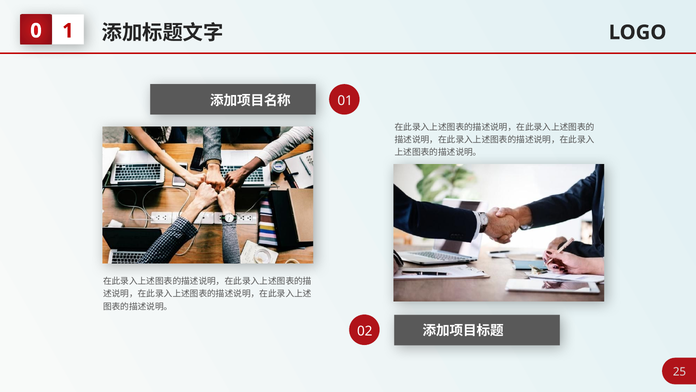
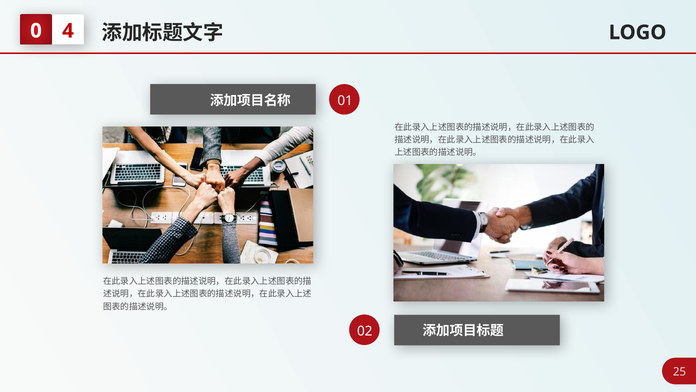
1: 1 -> 4
